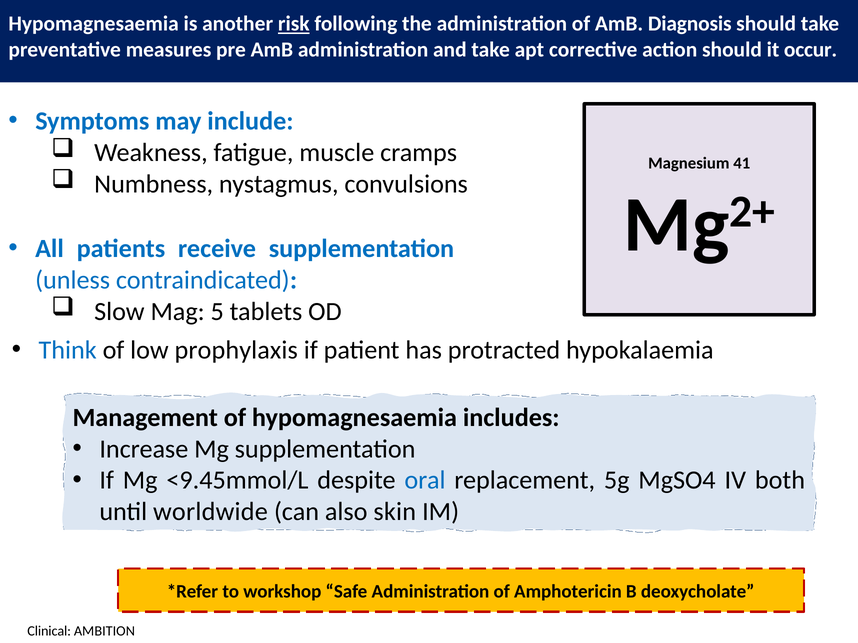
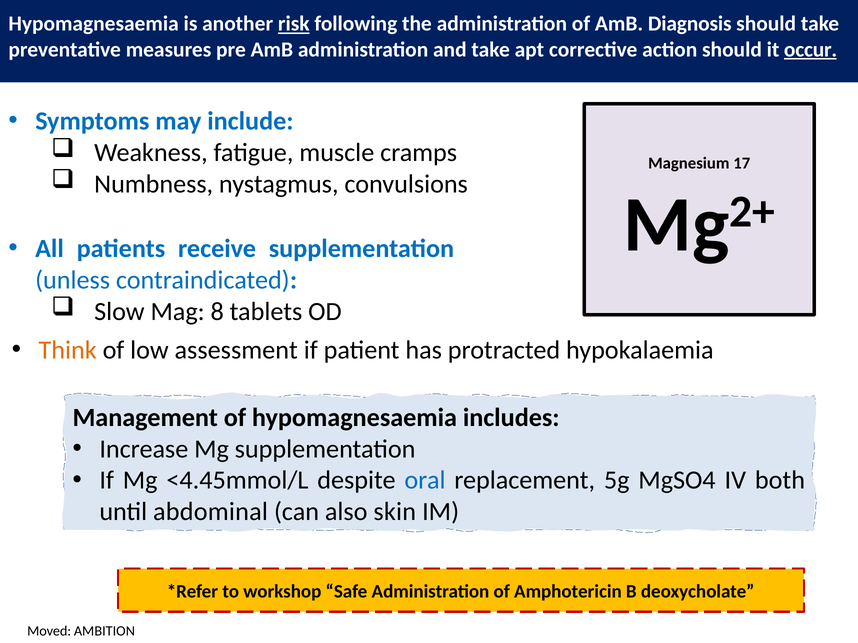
occur underline: none -> present
41: 41 -> 17
5: 5 -> 8
Think colour: blue -> orange
prophylaxis: prophylaxis -> assessment
<9.45mmol/L: <9.45mmol/L -> <4.45mmol/L
worldwide: worldwide -> abdominal
Clinical: Clinical -> Moved
